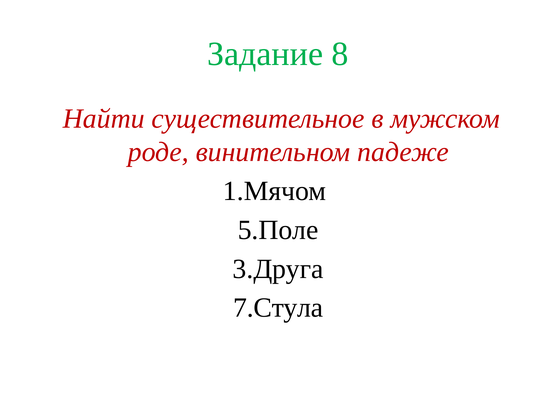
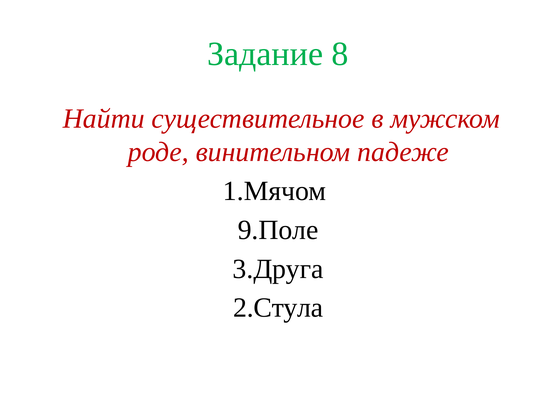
5.Поле: 5.Поле -> 9.Поле
7.Стула: 7.Стула -> 2.Стула
